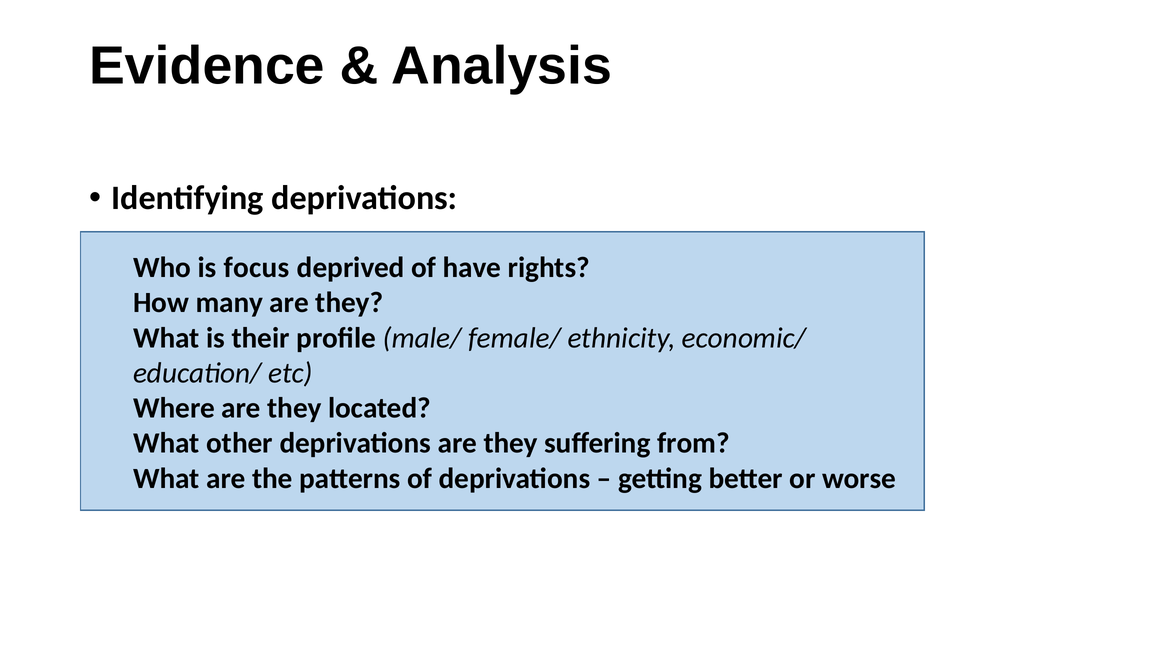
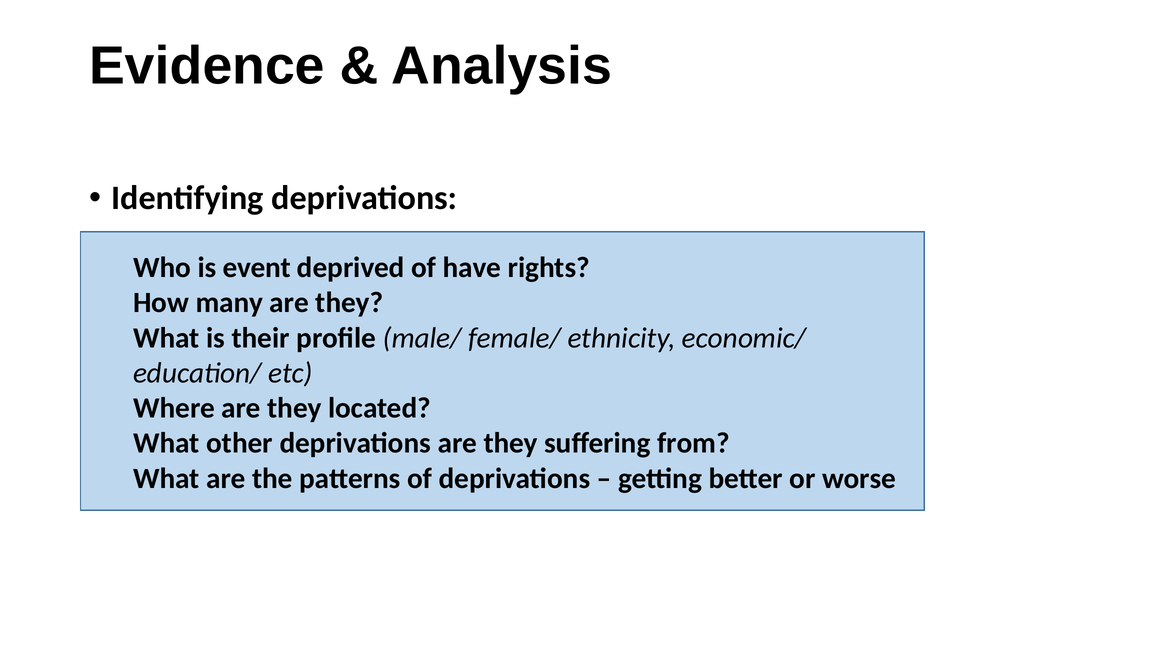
focus: focus -> event
